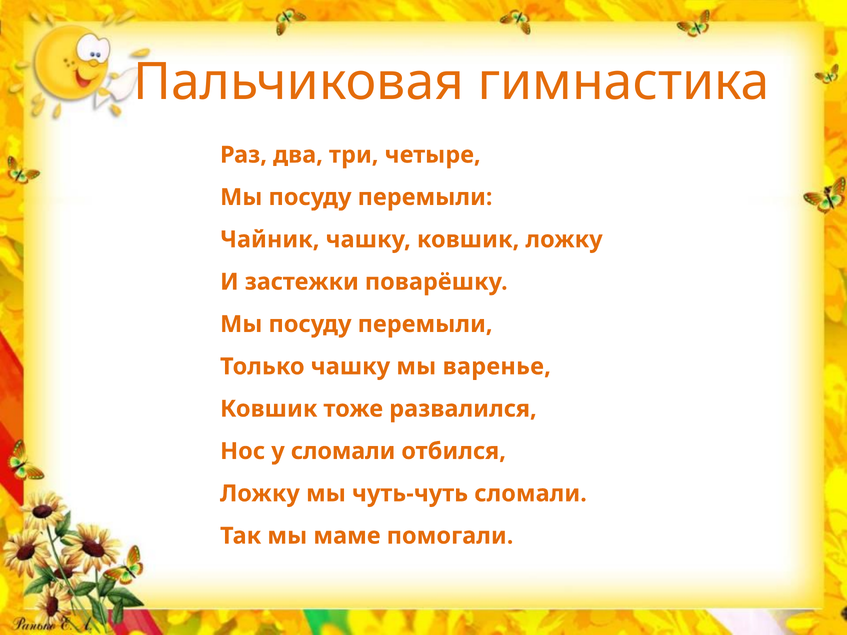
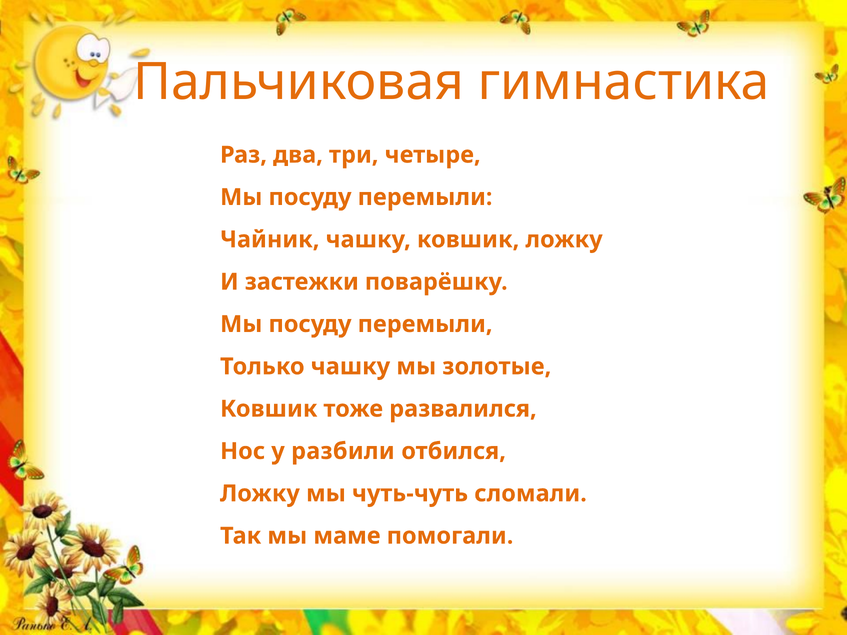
варенье: варенье -> золотые
у сломали: сломали -> разбили
